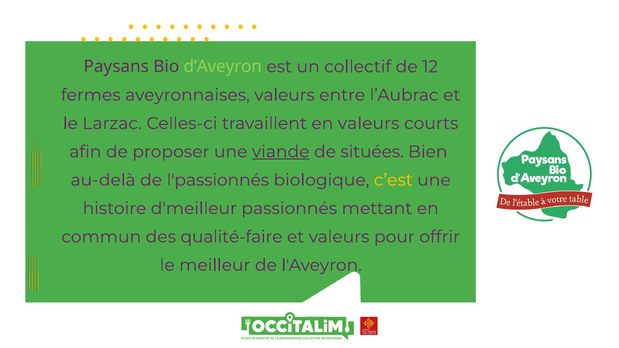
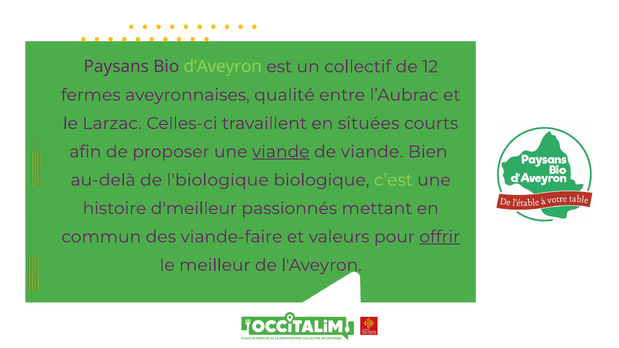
aveyronnaises valeurs: valeurs -> qualité
en valeurs: valeurs -> situées
de situées: situées -> viande
l'passionnés: l'passionnés -> l'biologique
c’est colour: yellow -> light green
qualité-faire: qualité-faire -> viande-faire
offrir underline: none -> present
